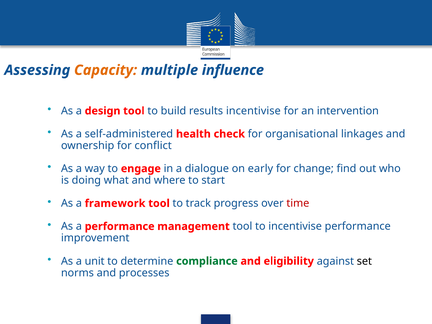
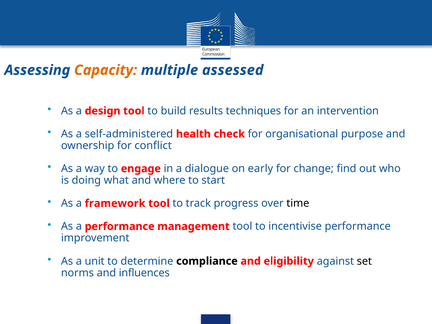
influence: influence -> assessed
results incentivise: incentivise -> techniques
linkages: linkages -> purpose
time colour: red -> black
compliance colour: green -> black
processes: processes -> influences
